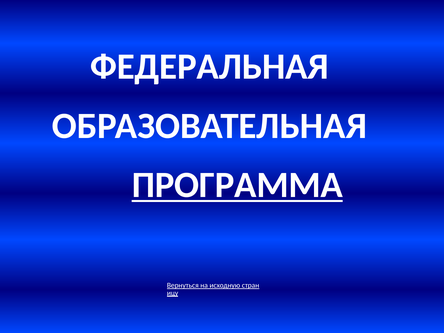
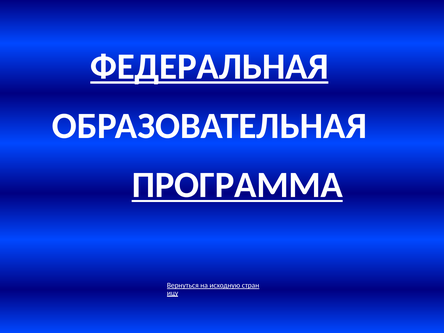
ФЕДЕРАЛЬНАЯ underline: none -> present
